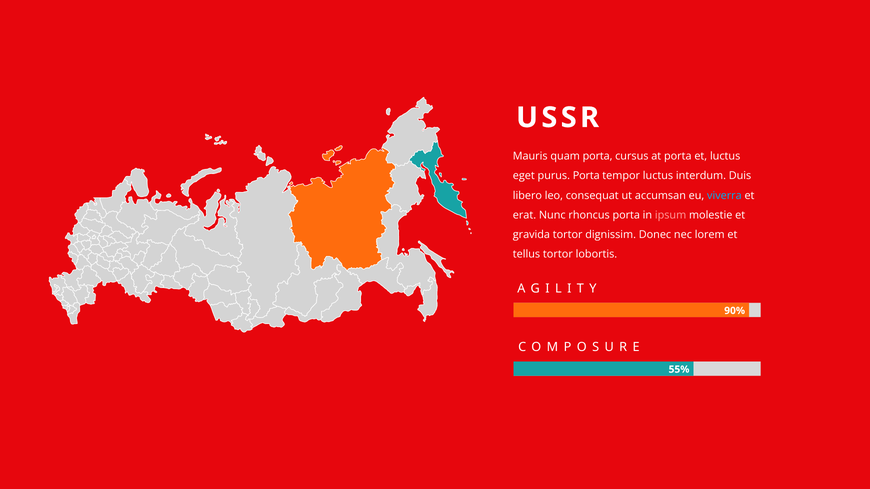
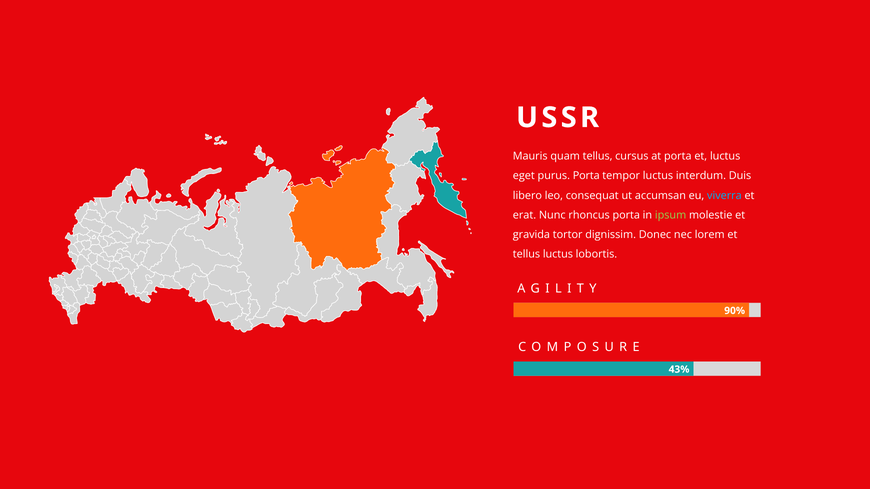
quam porta: porta -> tellus
ipsum colour: pink -> light green
tellus tortor: tortor -> luctus
55%: 55% -> 43%
